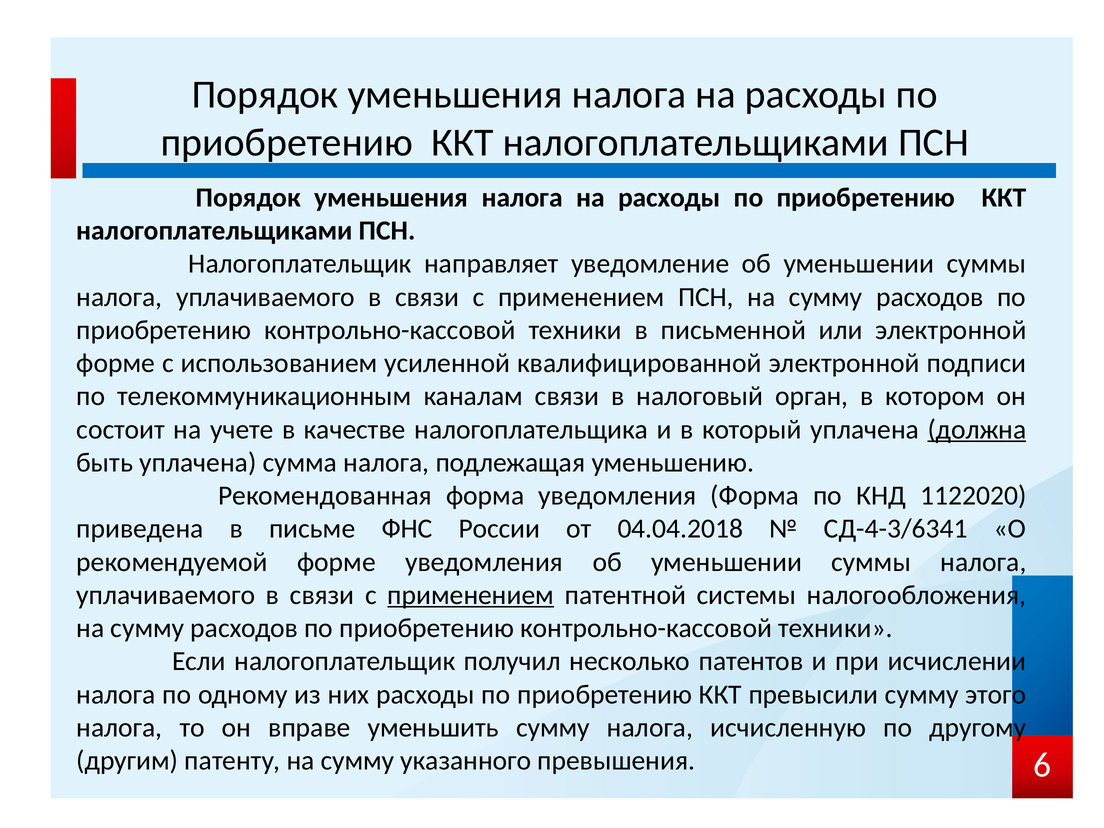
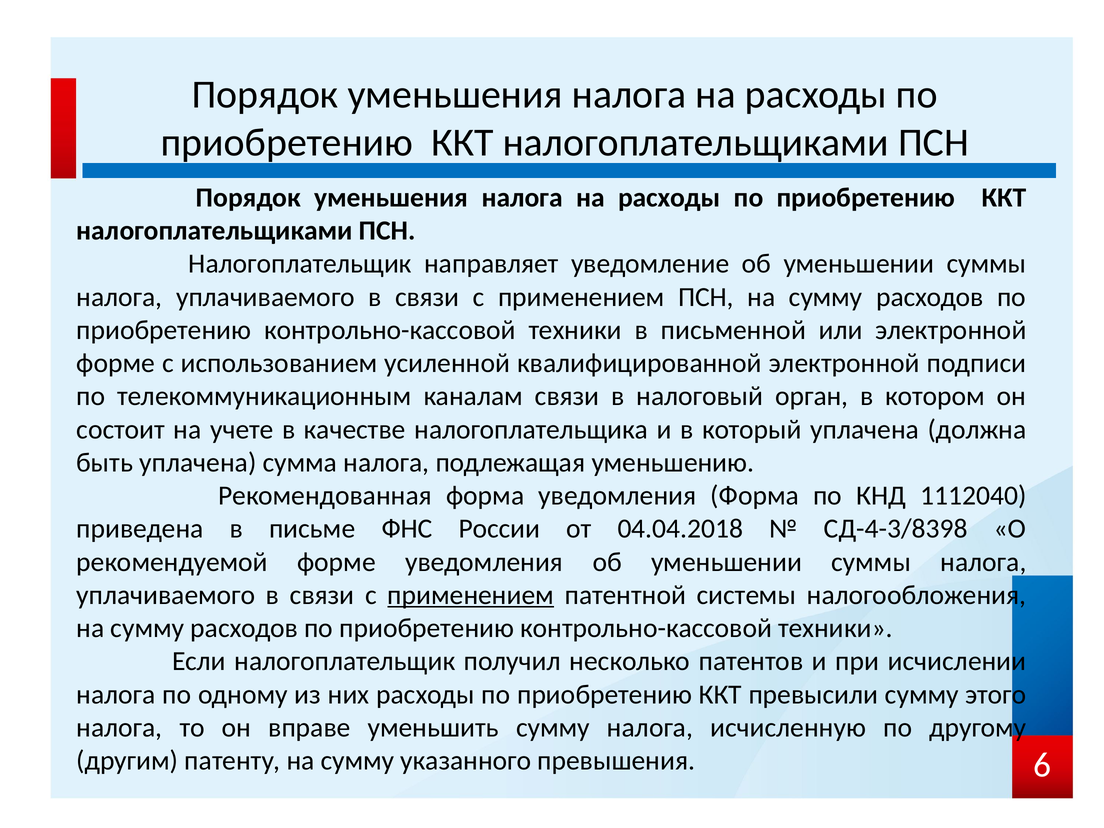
должна underline: present -> none
1122020: 1122020 -> 1112040
СД-4-3/6341: СД-4-3/6341 -> СД-4-3/8398
